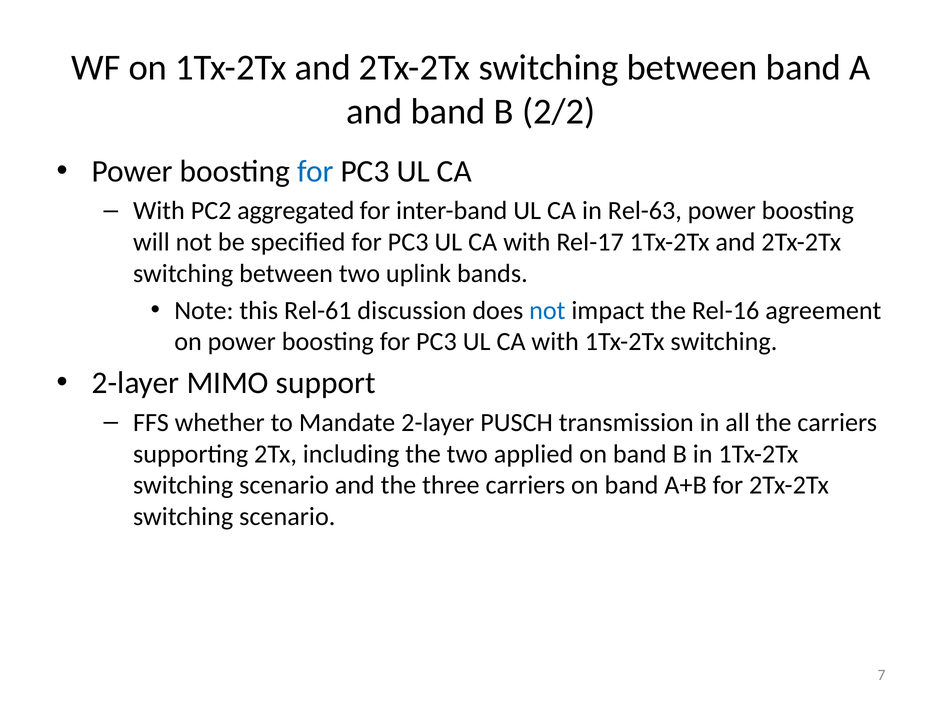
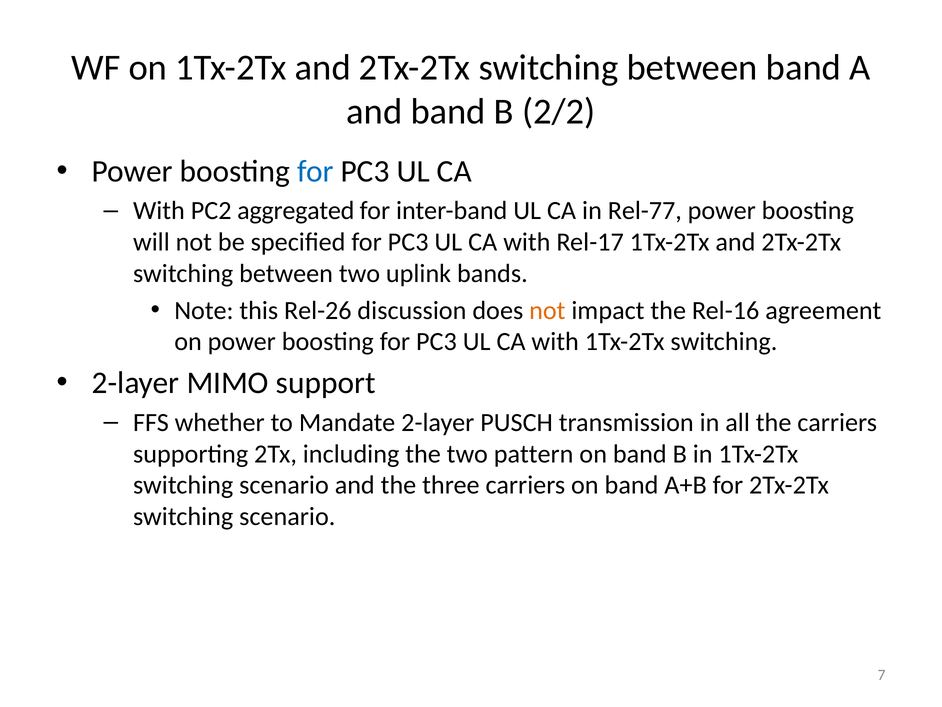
Rel-63: Rel-63 -> Rel-77
Rel-61: Rel-61 -> Rel-26
not at (547, 310) colour: blue -> orange
applied: applied -> pattern
